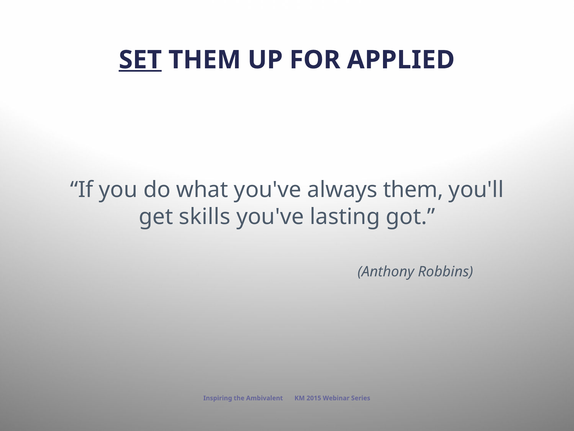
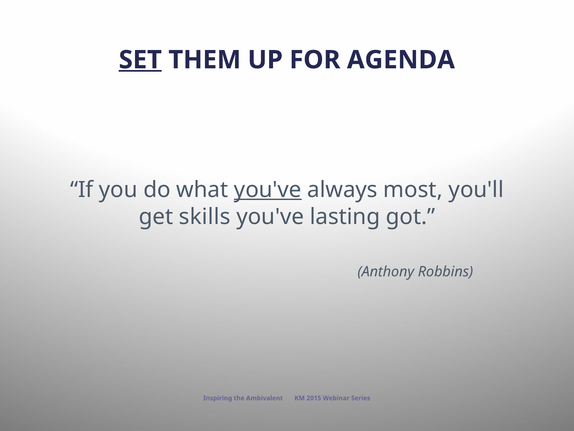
APPLIED: APPLIED -> AGENDA
you've at (268, 190) underline: none -> present
always them: them -> most
